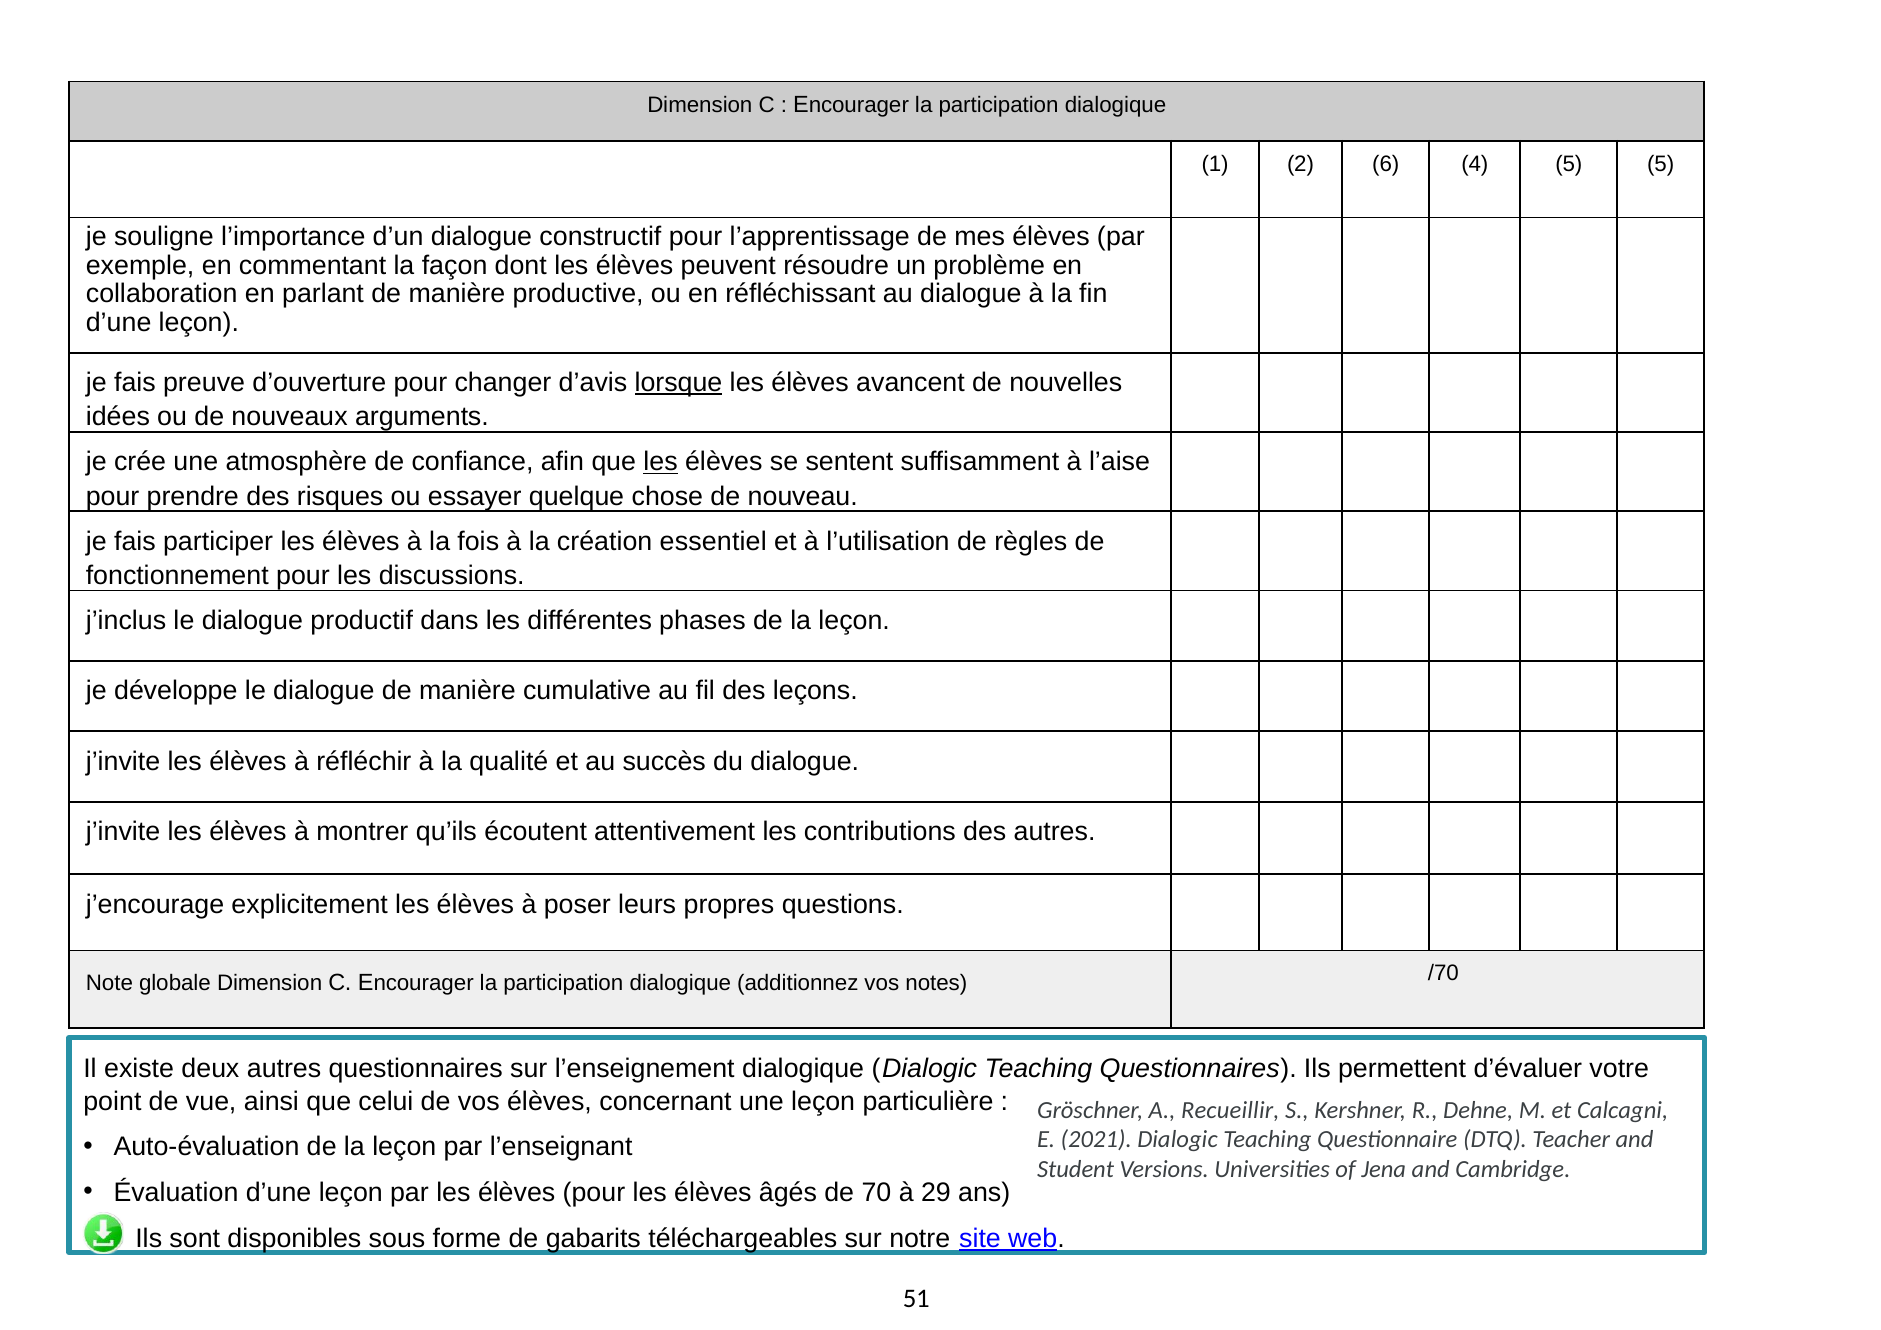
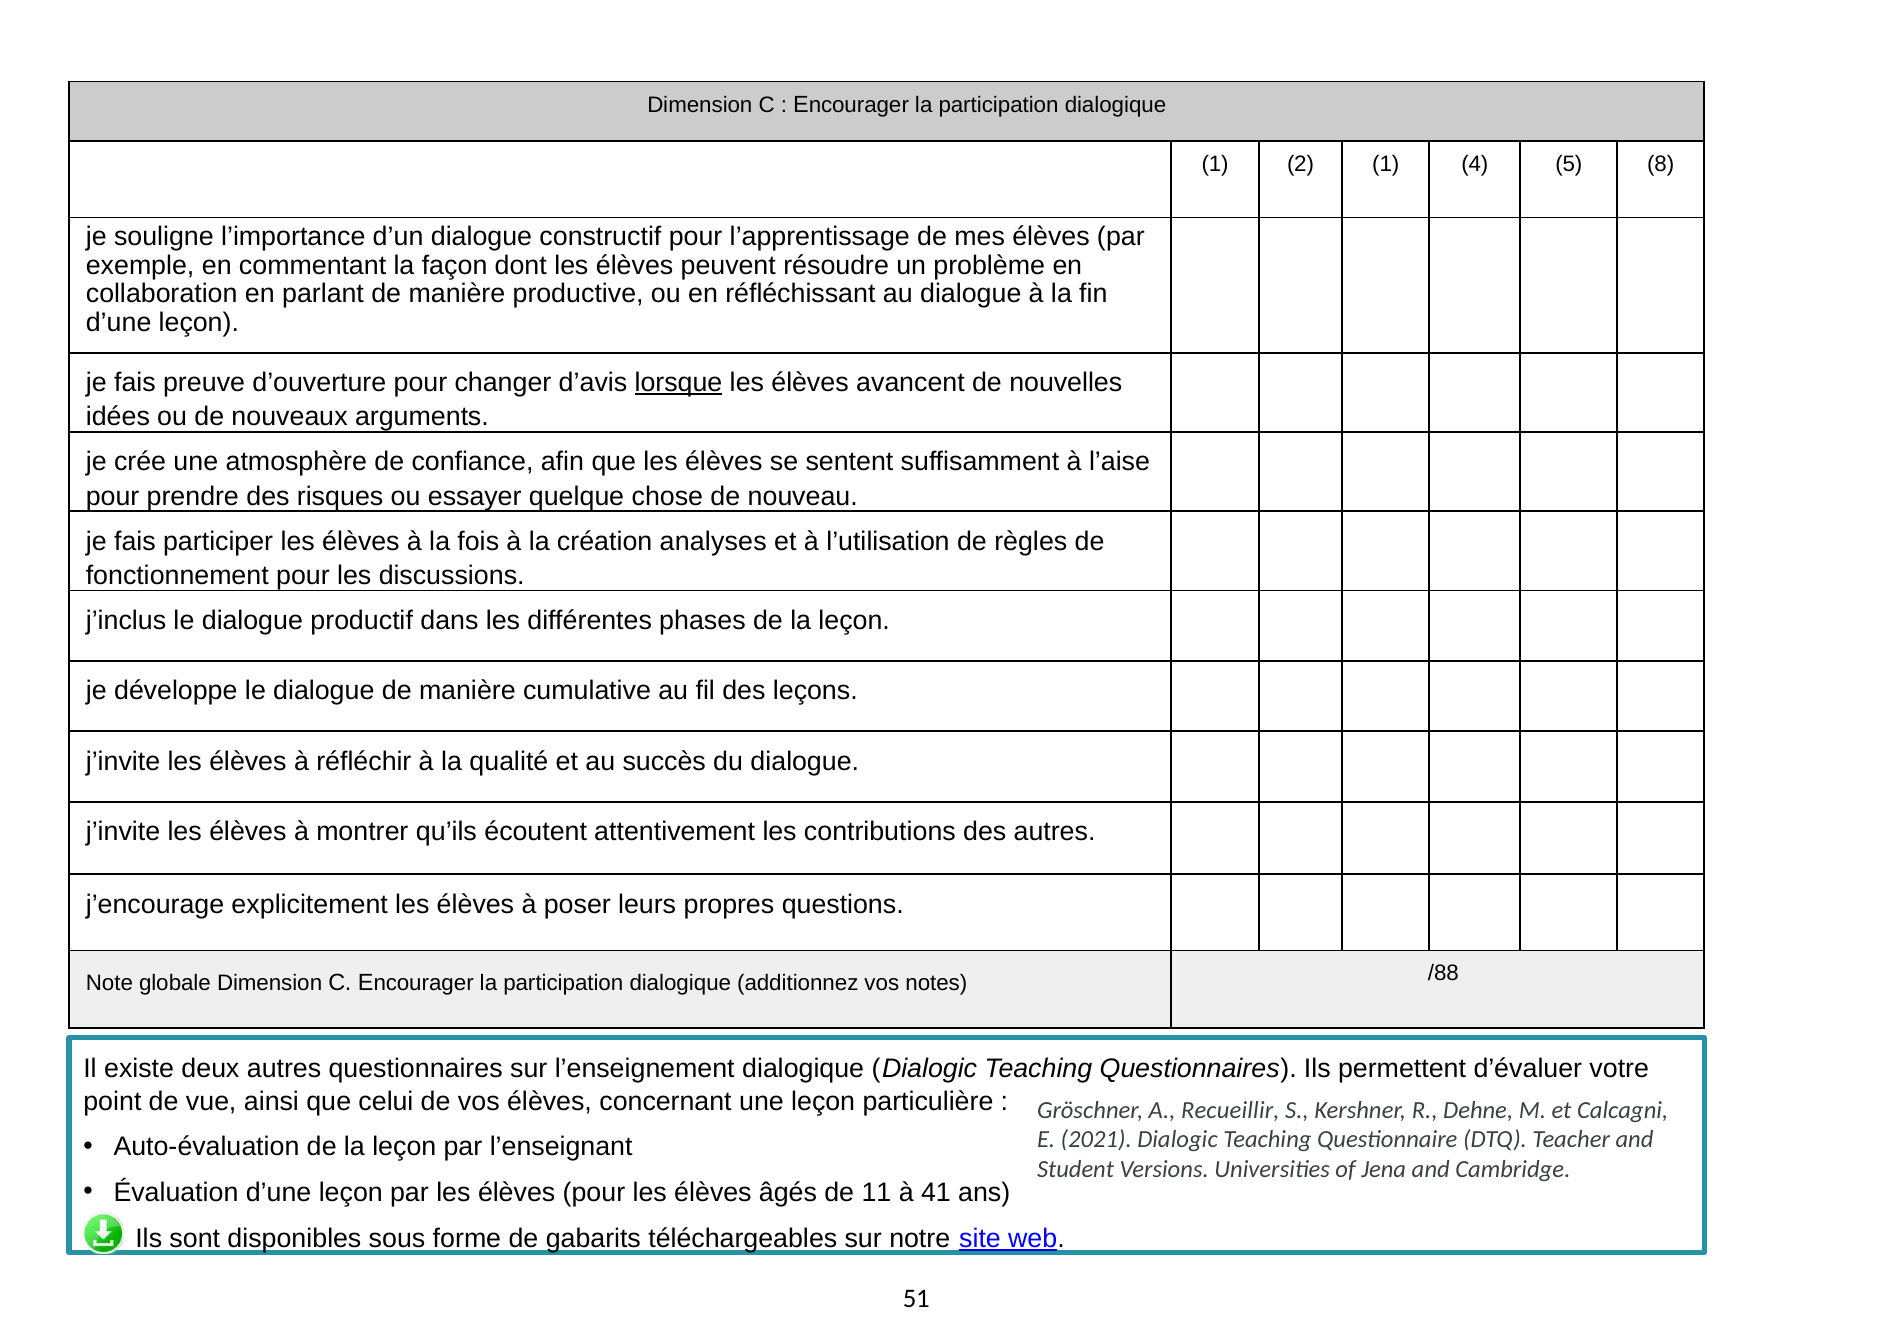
2 6: 6 -> 1
5 5: 5 -> 8
les at (661, 462) underline: present -> none
essentiel: essentiel -> analyses
/70: /70 -> /88
70: 70 -> 11
29: 29 -> 41
